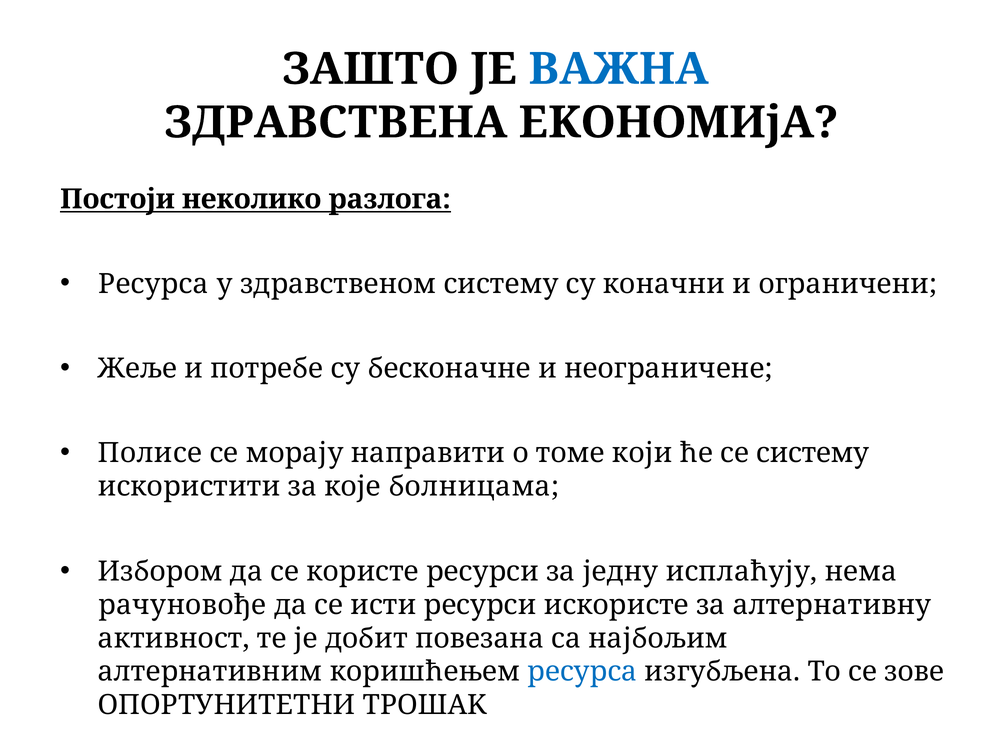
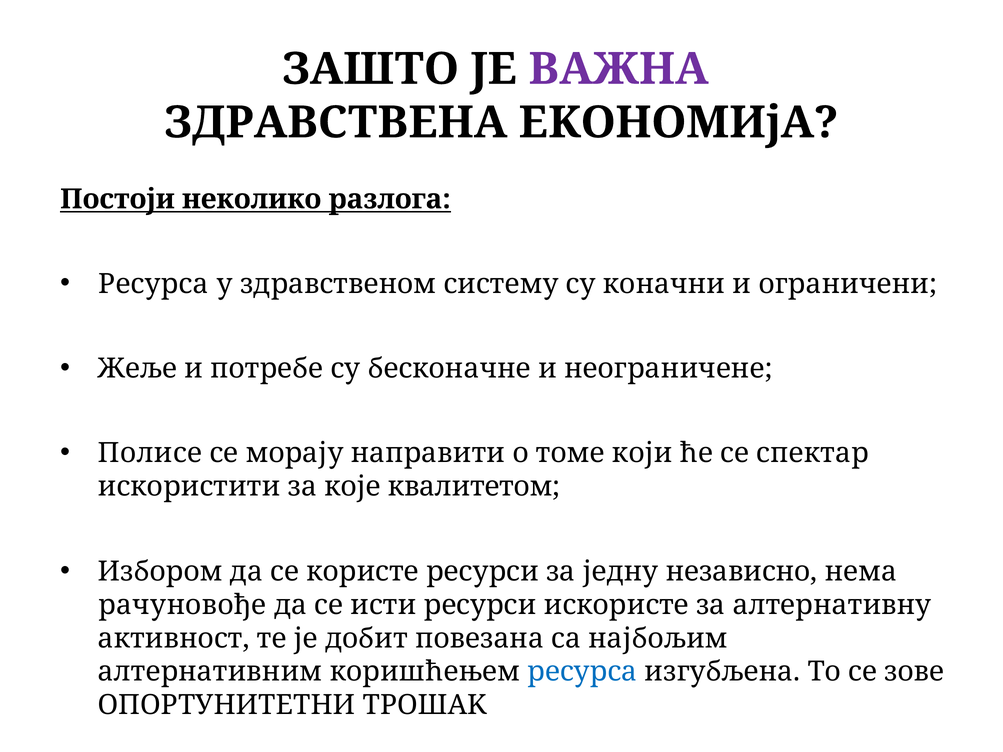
ВАЖНА colour: blue -> purple
се систему: систему -> спектар
болницама: болницама -> квалитетом
исплаћују: исплаћују -> независно
